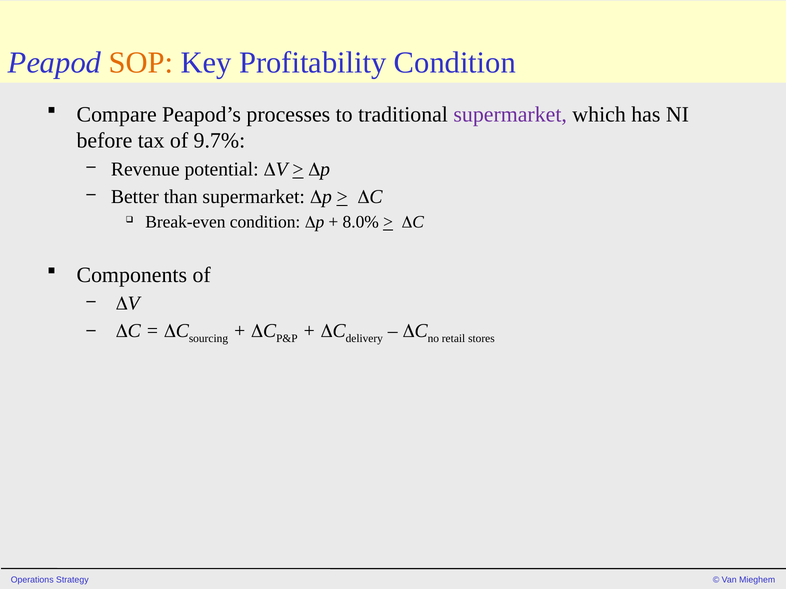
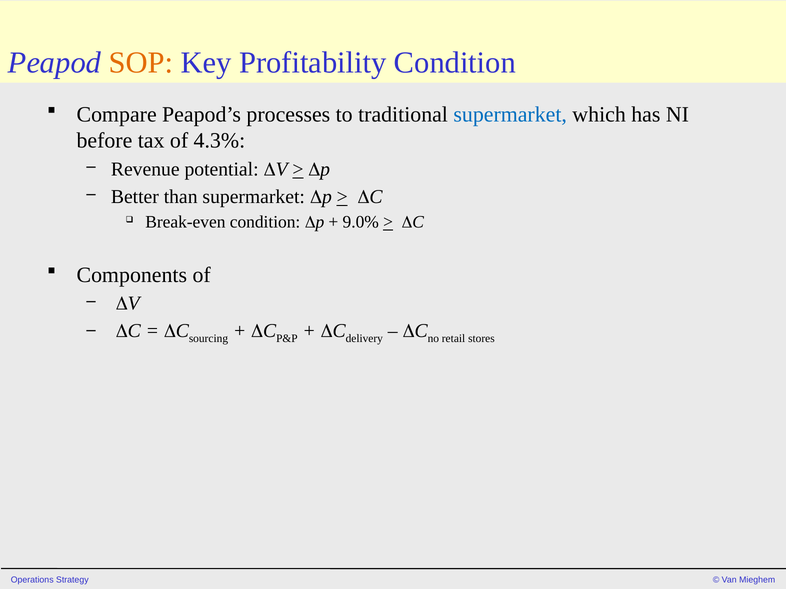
supermarket at (510, 114) colour: purple -> blue
9.7%: 9.7% -> 4.3%
8.0%: 8.0% -> 9.0%
